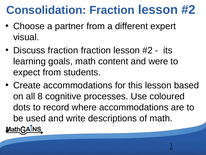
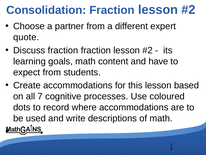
visual: visual -> quote
were: were -> have
8: 8 -> 7
